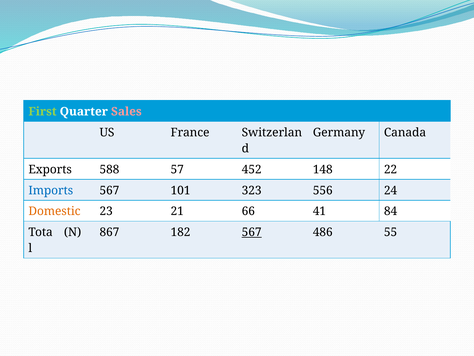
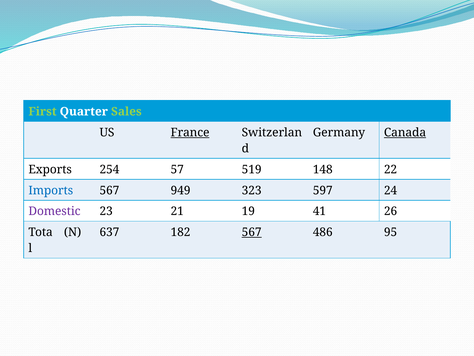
Sales colour: pink -> light green
France underline: none -> present
Canada underline: none -> present
588: 588 -> 254
452: 452 -> 519
101: 101 -> 949
556: 556 -> 597
Domestic colour: orange -> purple
66: 66 -> 19
84: 84 -> 26
867: 867 -> 637
55: 55 -> 95
